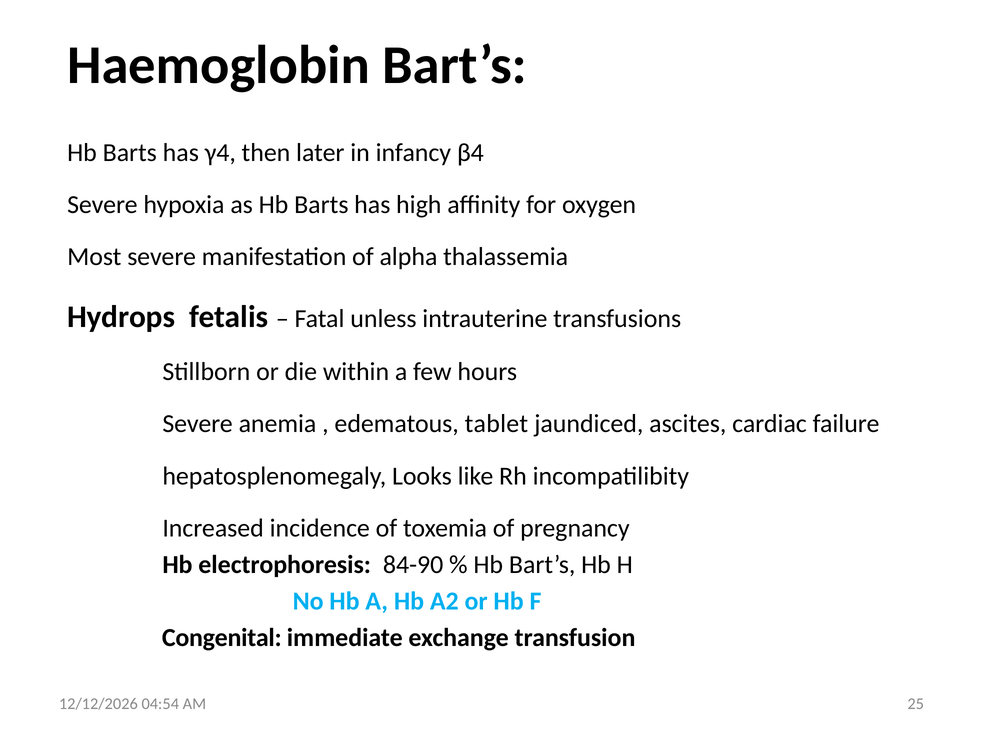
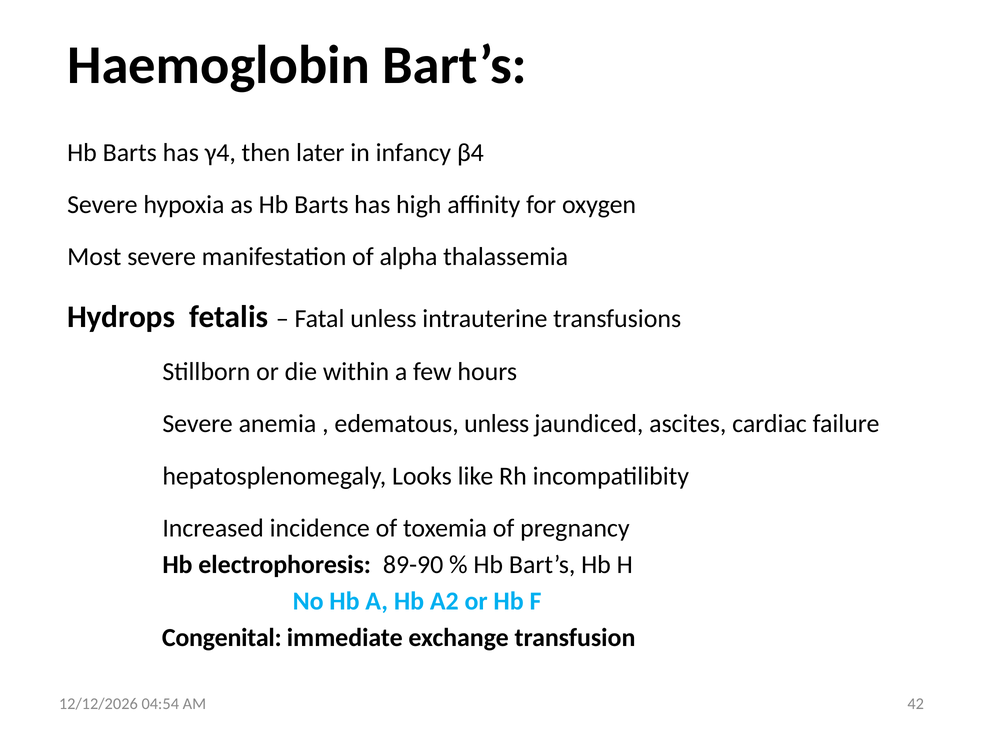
edematous tablet: tablet -> unless
84-90: 84-90 -> 89-90
25: 25 -> 42
